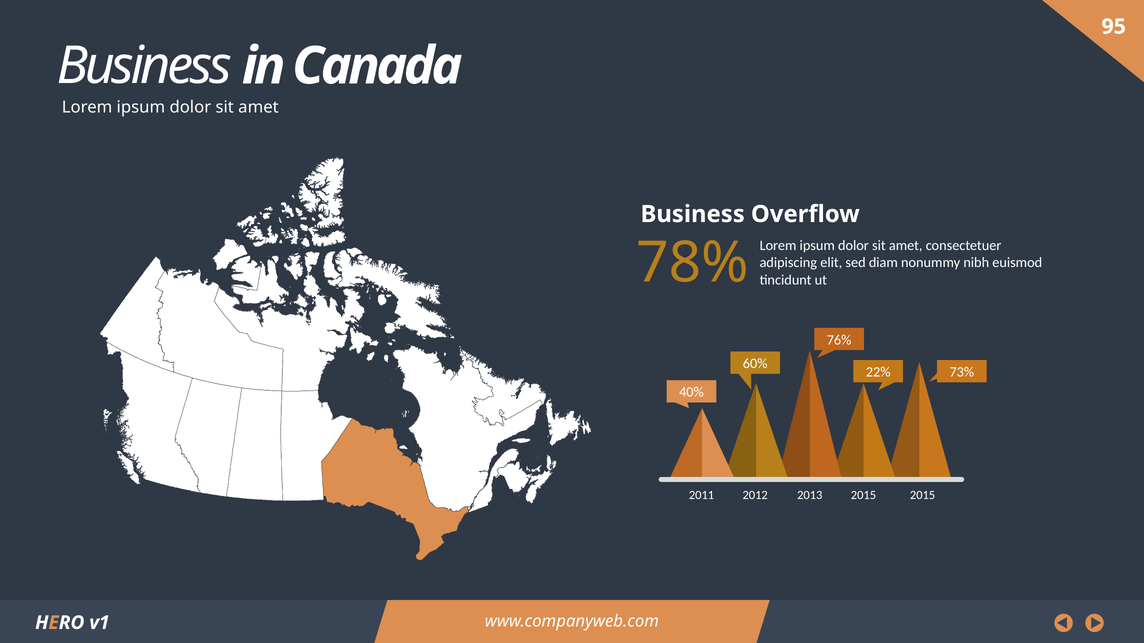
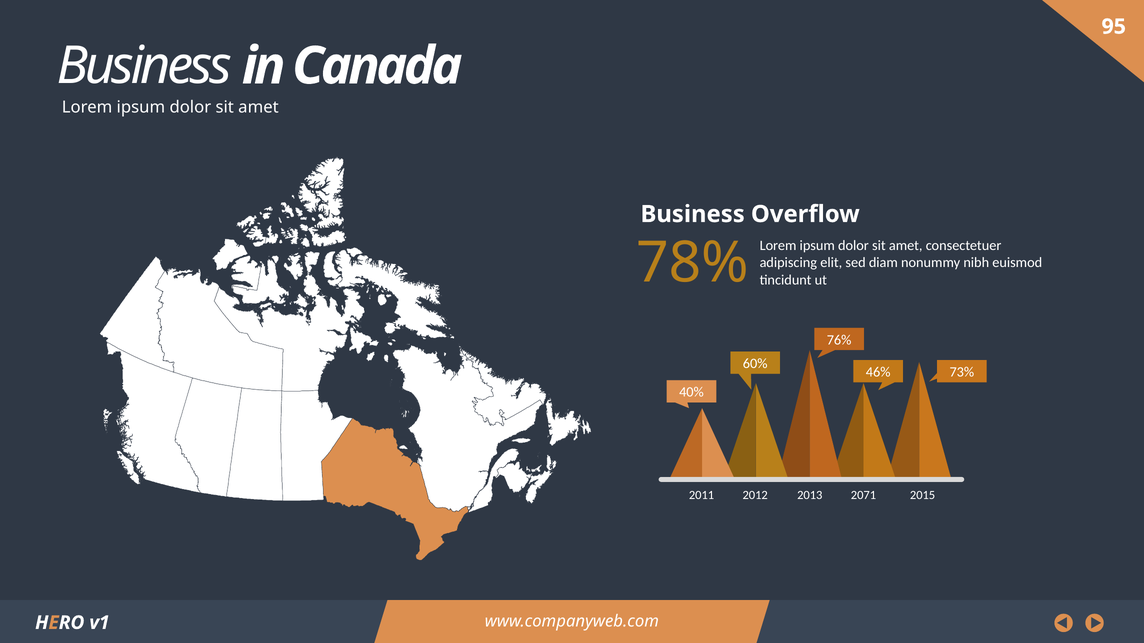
22%: 22% -> 46%
2013 2015: 2015 -> 2071
